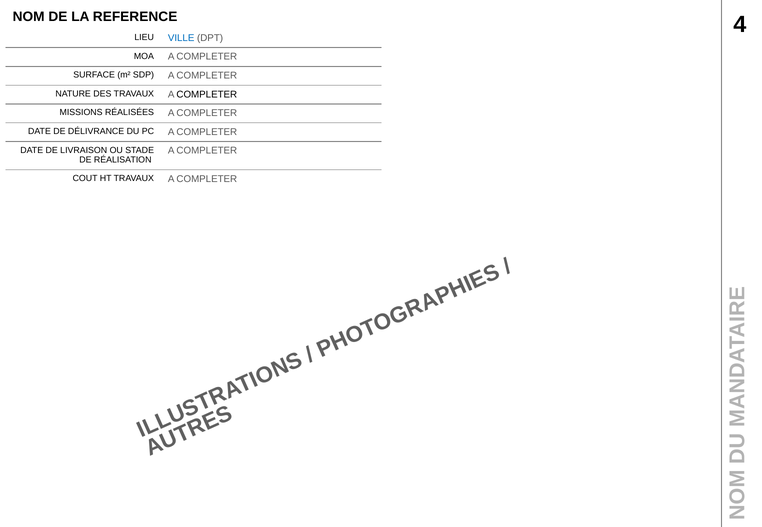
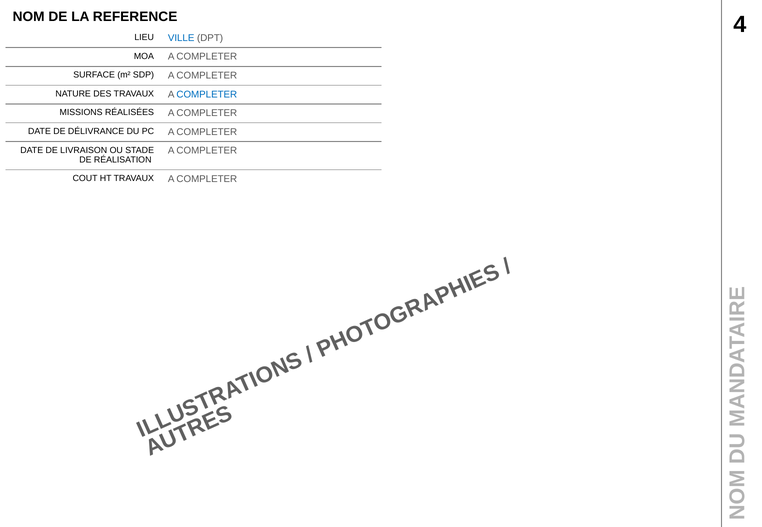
COMPLETER at (207, 94) colour: black -> blue
